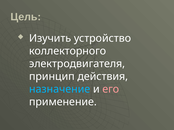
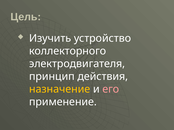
назначение colour: light blue -> yellow
